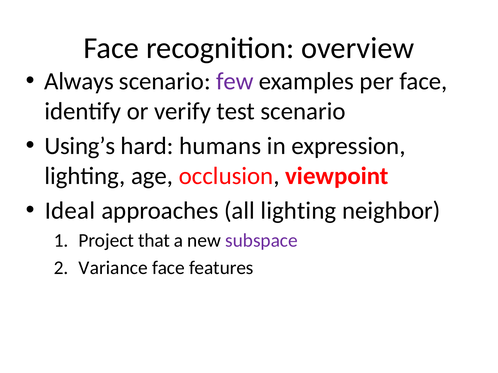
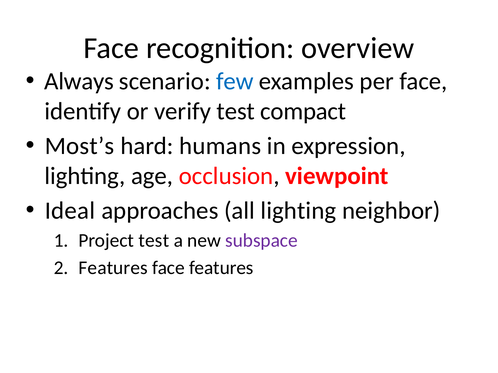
few colour: purple -> blue
test scenario: scenario -> compact
Using’s: Using’s -> Most’s
Project that: that -> test
Variance at (113, 268): Variance -> Features
